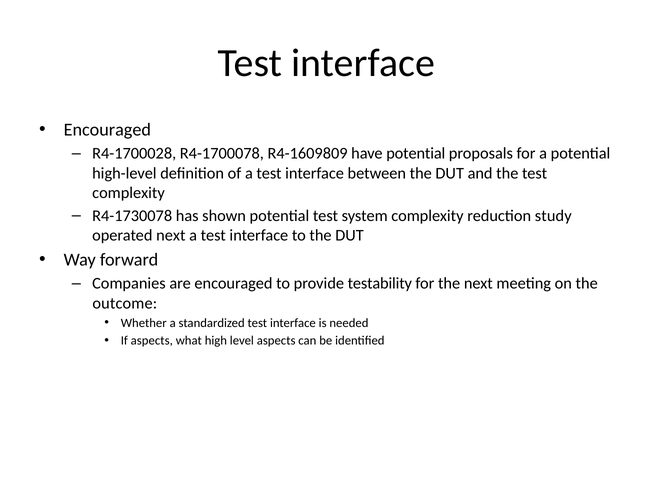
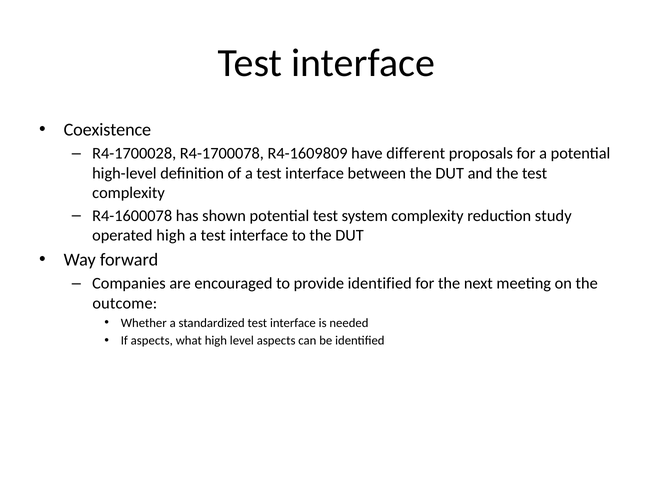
Encouraged at (107, 130): Encouraged -> Coexistence
have potential: potential -> different
R4-1730078: R4-1730078 -> R4-1600078
operated next: next -> high
provide testability: testability -> identified
